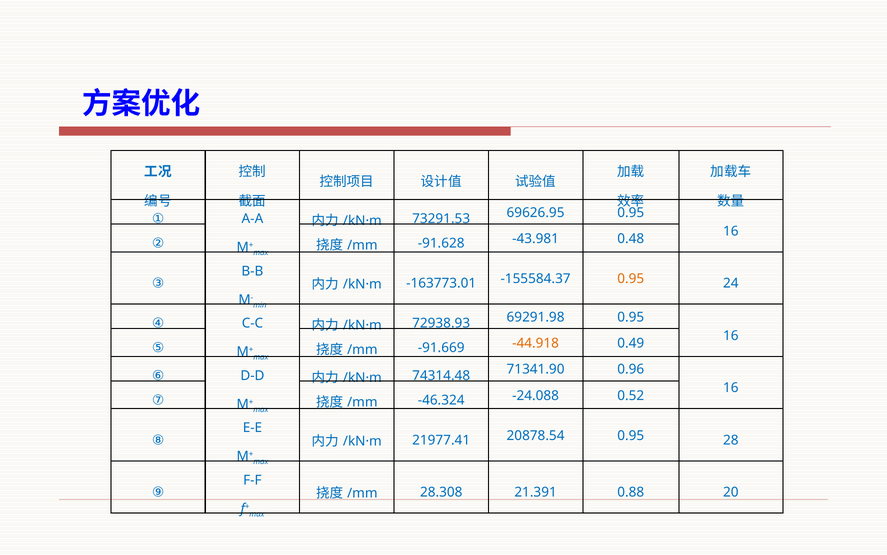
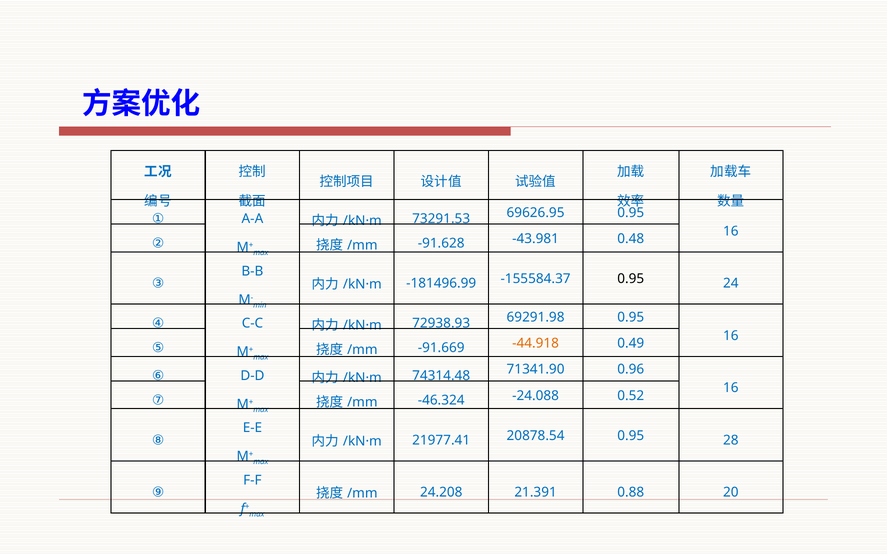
-163773.01: -163773.01 -> -181496.99
0.95 at (631, 278) colour: orange -> black
28.308: 28.308 -> 24.208
